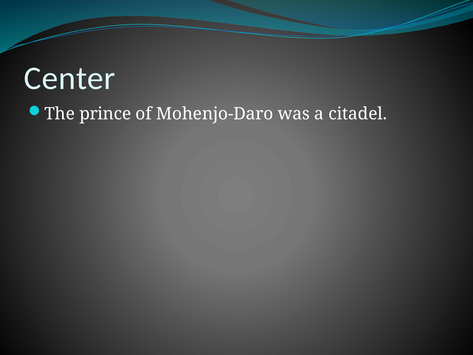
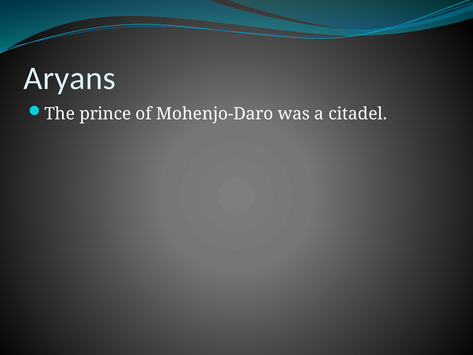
Center: Center -> Aryans
